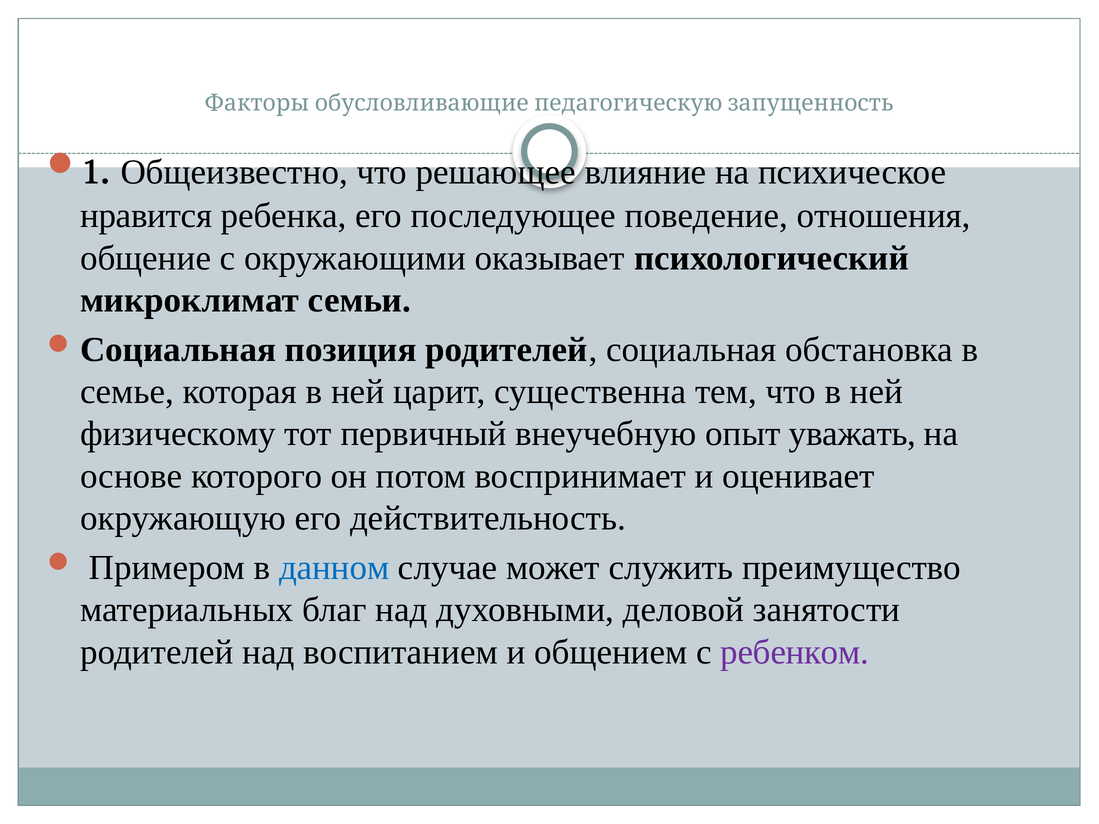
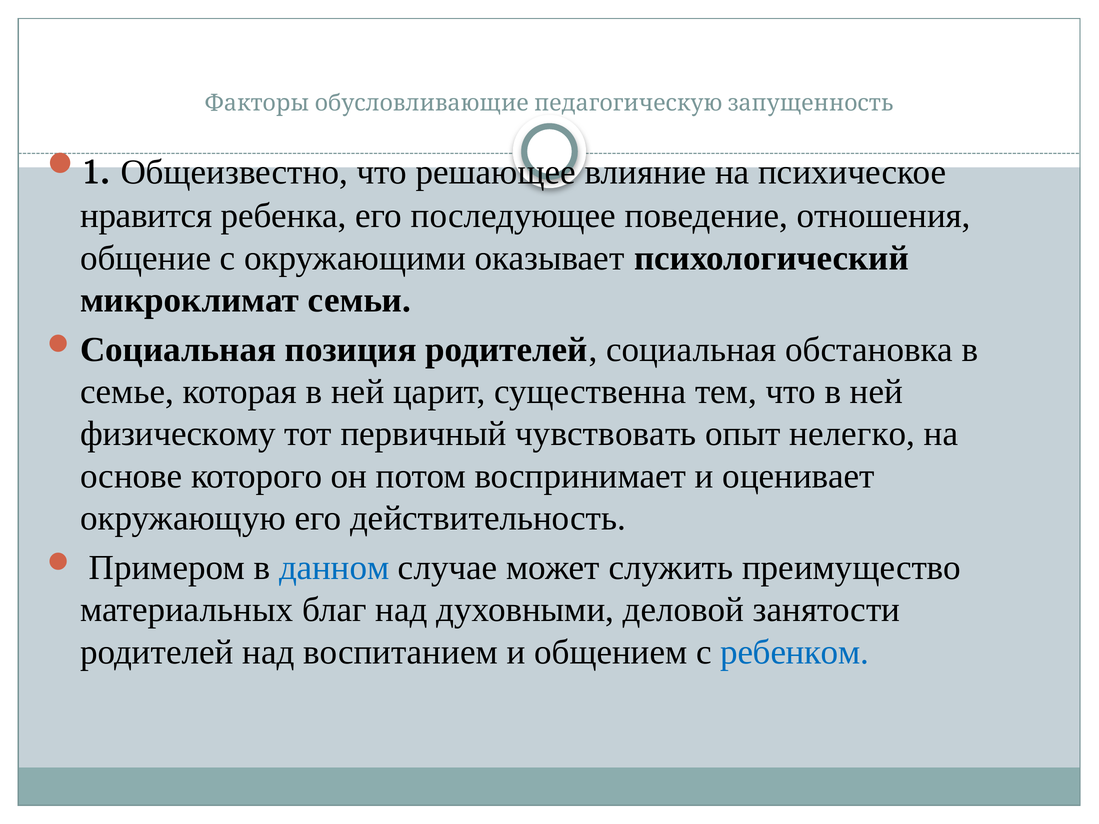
внеучебную: внеучебную -> чувствовать
уважать: уважать -> нелегко
ребенком colour: purple -> blue
